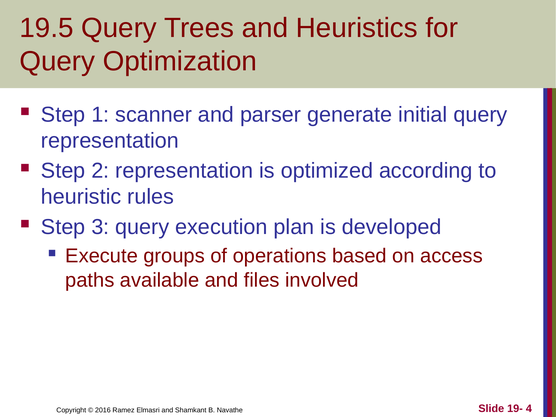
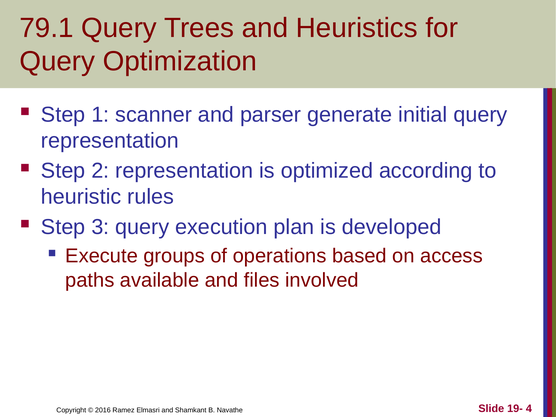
19.5: 19.5 -> 79.1
